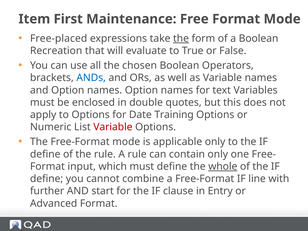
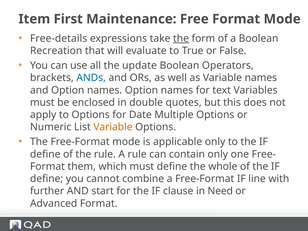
Free-placed: Free-placed -> Free-details
chosen: chosen -> update
Training: Training -> Multiple
Variable at (113, 127) colour: red -> orange
input: input -> them
whole underline: present -> none
Entry: Entry -> Need
